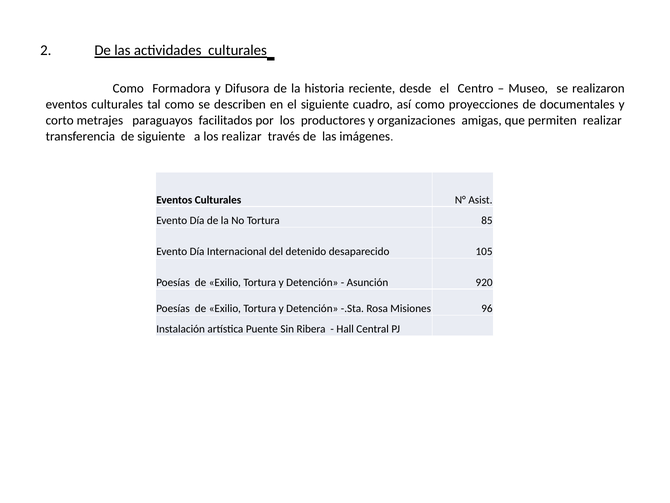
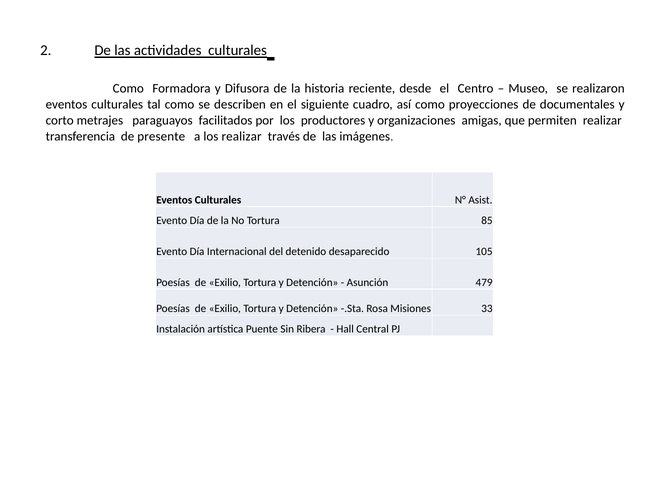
de siguiente: siguiente -> presente
920: 920 -> 479
96: 96 -> 33
